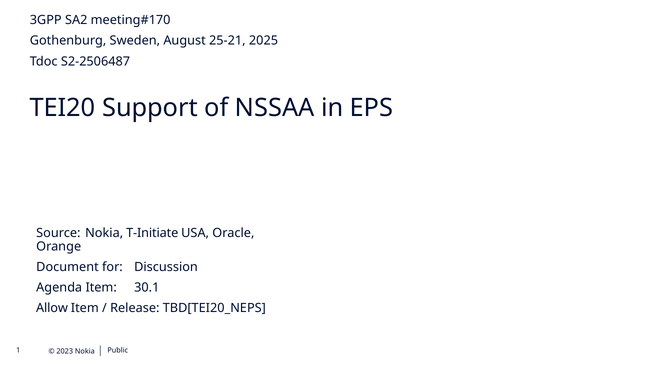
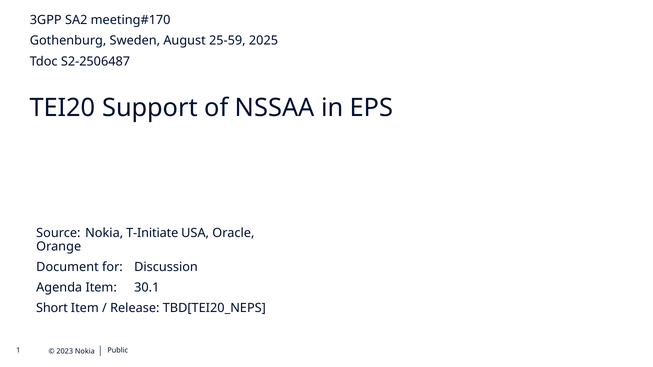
25-21: 25-21 -> 25-59
Allow: Allow -> Short
